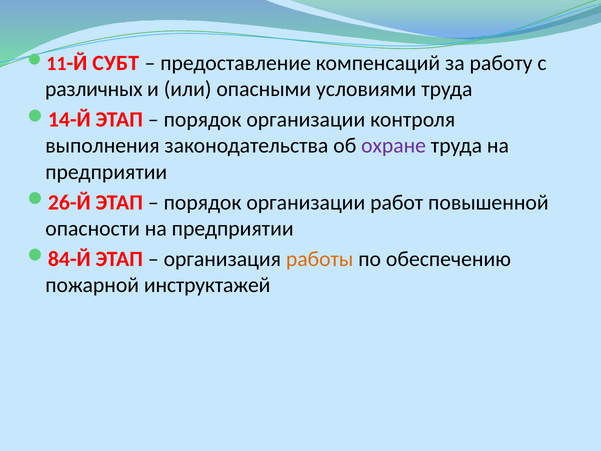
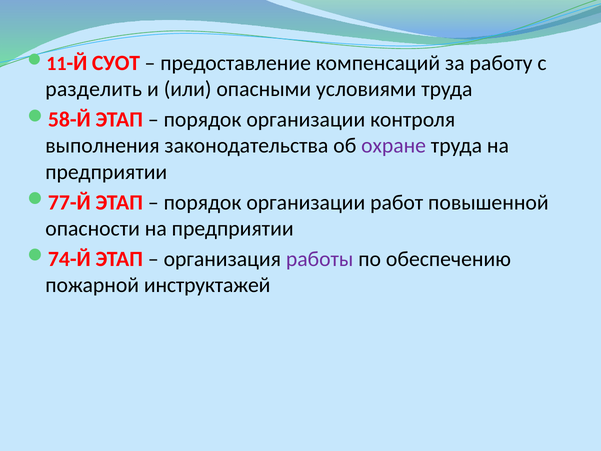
СУБТ: СУБТ -> СУОТ
различных: различных -> разделить
14-Й: 14-Й -> 58-Й
26-Й: 26-Й -> 77-Й
84-Й: 84-Й -> 74-Й
работы colour: orange -> purple
